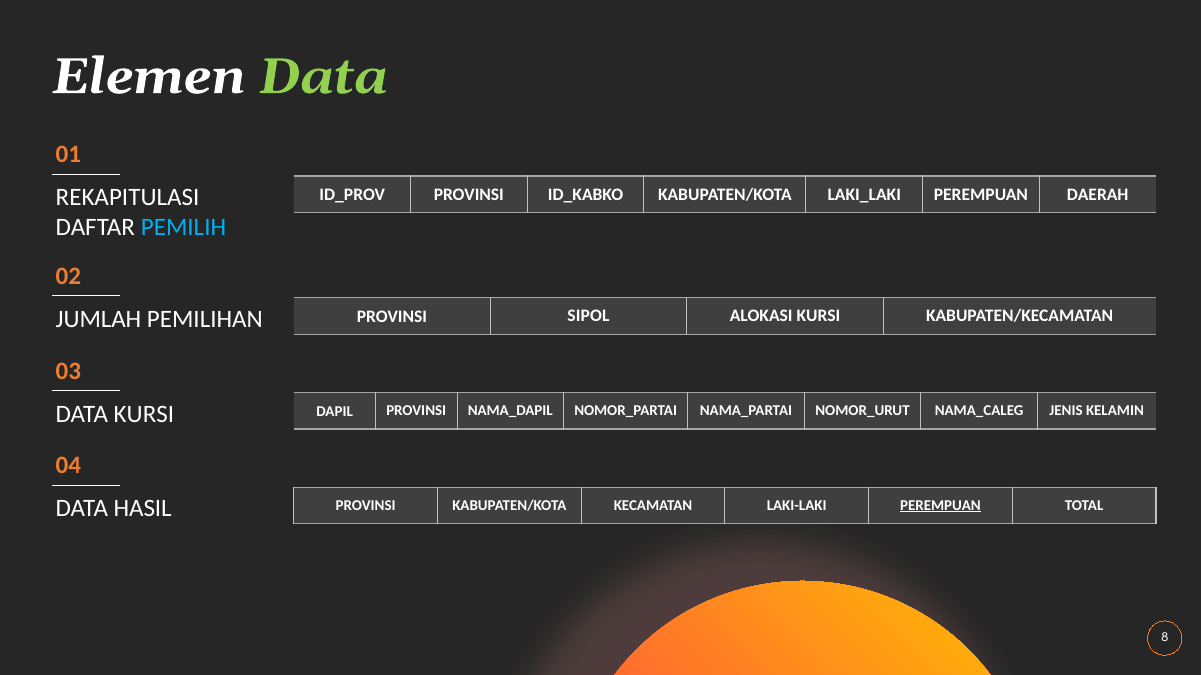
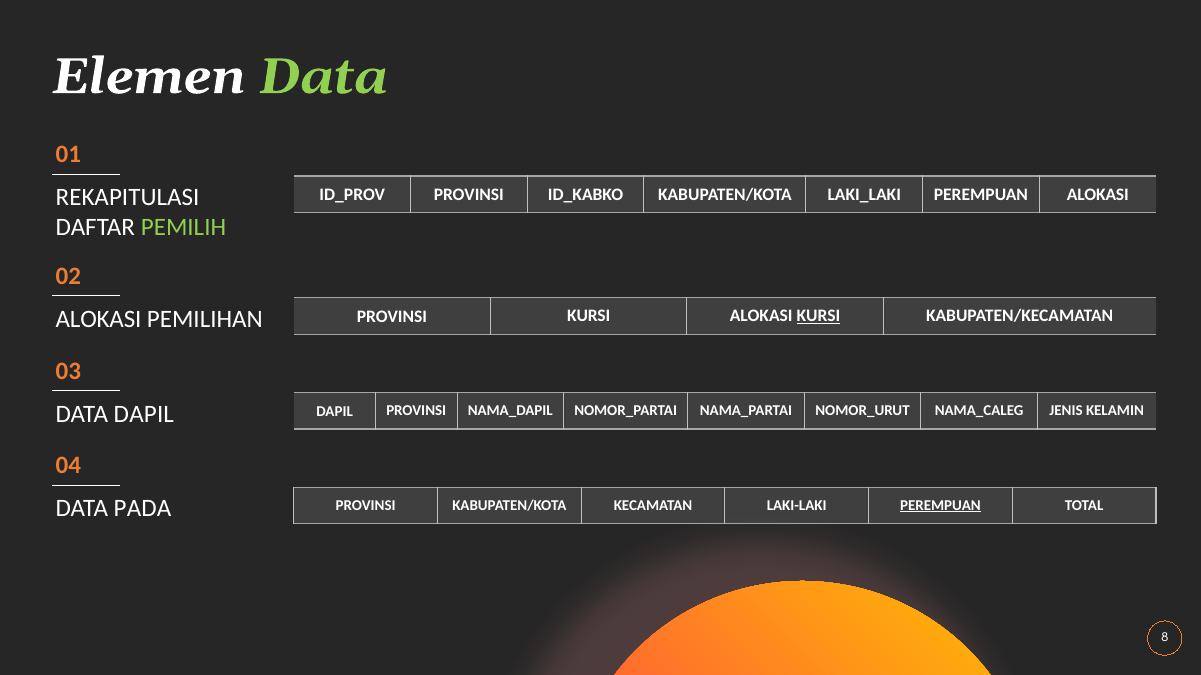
PEREMPUAN DAERAH: DAERAH -> ALOKASI
PEMILIH colour: light blue -> light green
JUMLAH at (98, 319): JUMLAH -> ALOKASI
PROVINSI SIPOL: SIPOL -> KURSI
KURSI at (818, 316) underline: none -> present
DATA KURSI: KURSI -> DAPIL
HASIL: HASIL -> PADA
